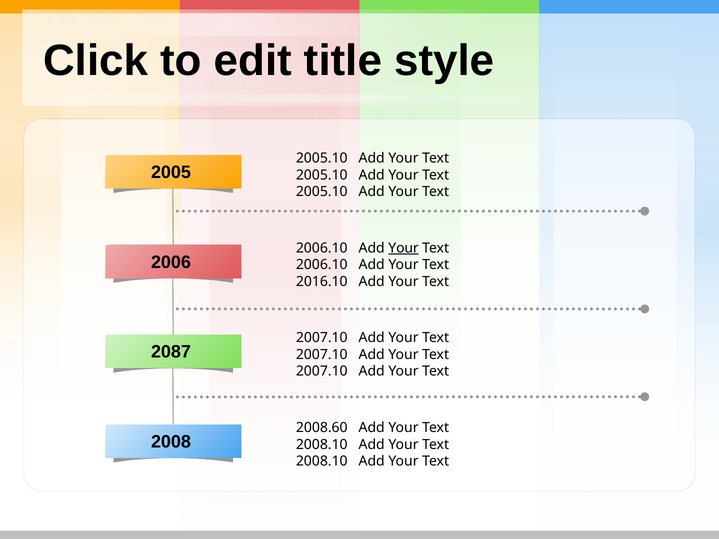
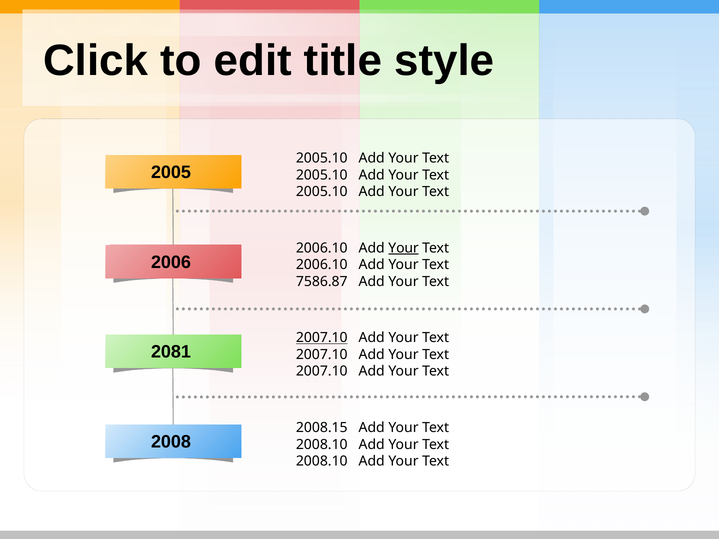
2016.10: 2016.10 -> 7586.87
2007.10 at (322, 338) underline: none -> present
2087: 2087 -> 2081
2008.60: 2008.60 -> 2008.15
